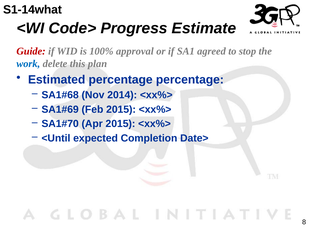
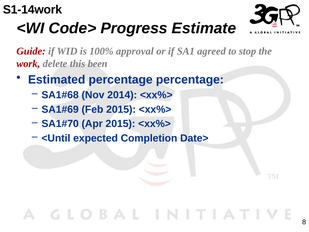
S1-14what: S1-14what -> S1-14work
work colour: blue -> red
plan: plan -> been
